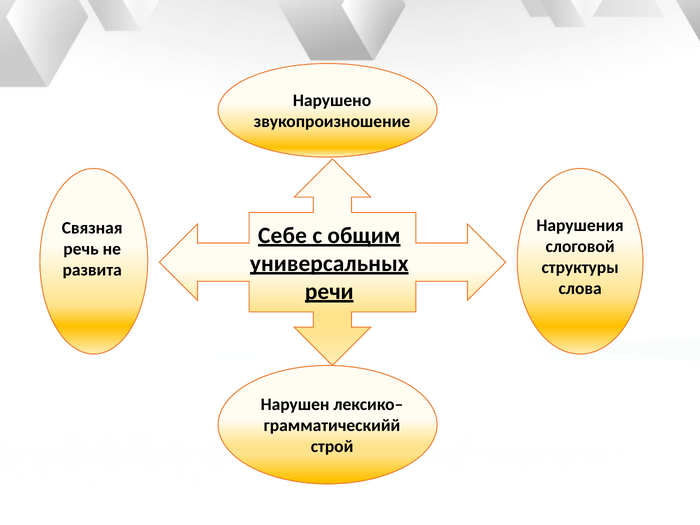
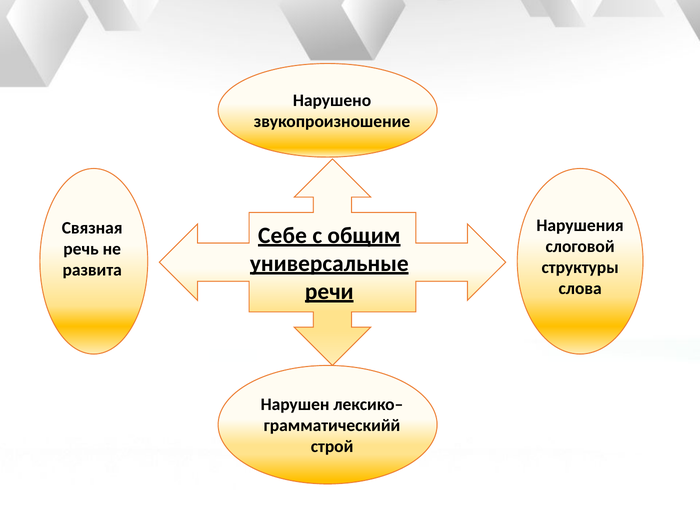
универсальных: универсальных -> универсальные
